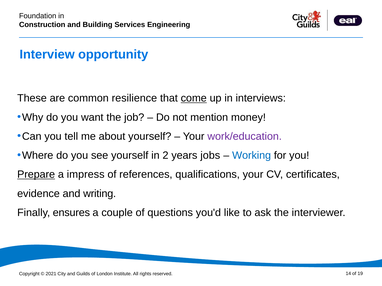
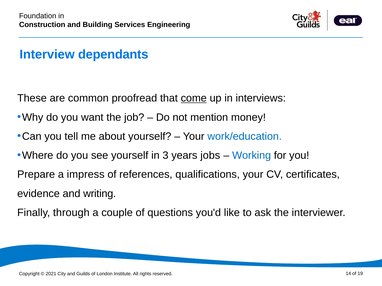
opportunity: opportunity -> dependants
resilience: resilience -> proofread
work/education colour: purple -> blue
2: 2 -> 3
Prepare underline: present -> none
ensures: ensures -> through
